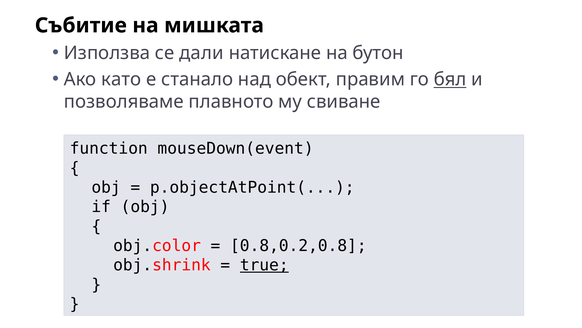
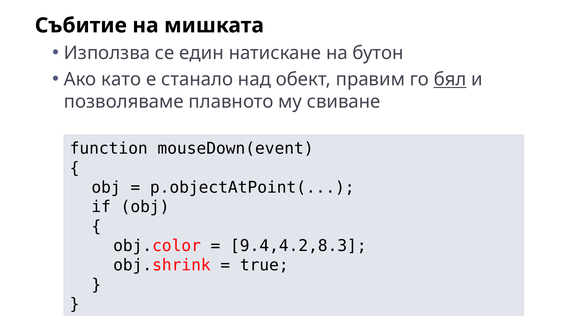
дали: дали -> един
0.8,0.2,0.8: 0.8,0.2,0.8 -> 9.4,4.2,8.3
true underline: present -> none
